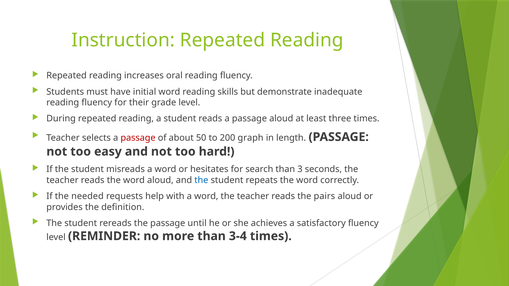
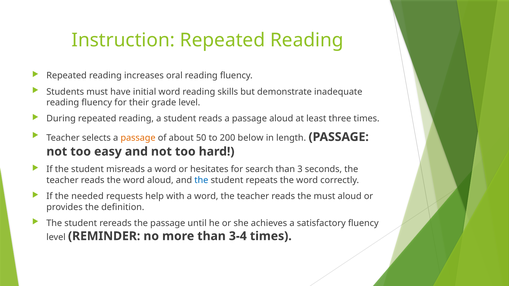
passage at (138, 138) colour: red -> orange
graph: graph -> below
the pairs: pairs -> must
